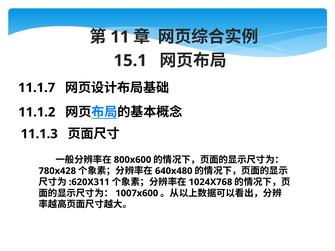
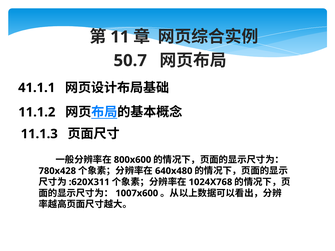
15.1: 15.1 -> 50.7
11.1.7: 11.1.7 -> 41.1.1
